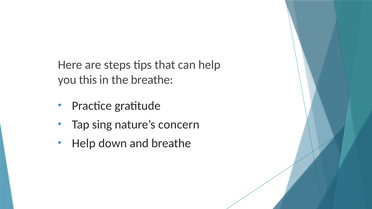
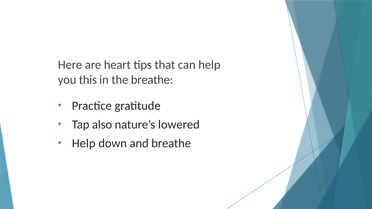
steps: steps -> heart
sing: sing -> also
concern: concern -> lowered
